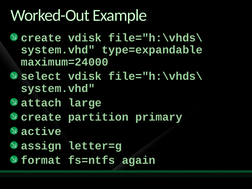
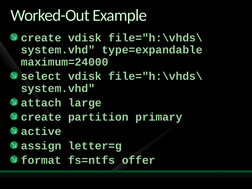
again: again -> offer
